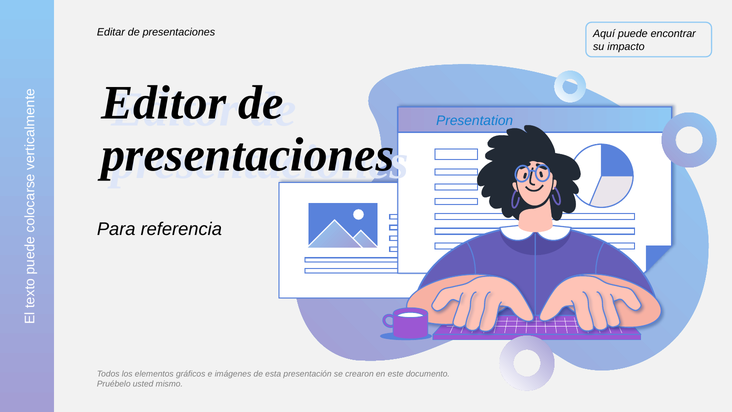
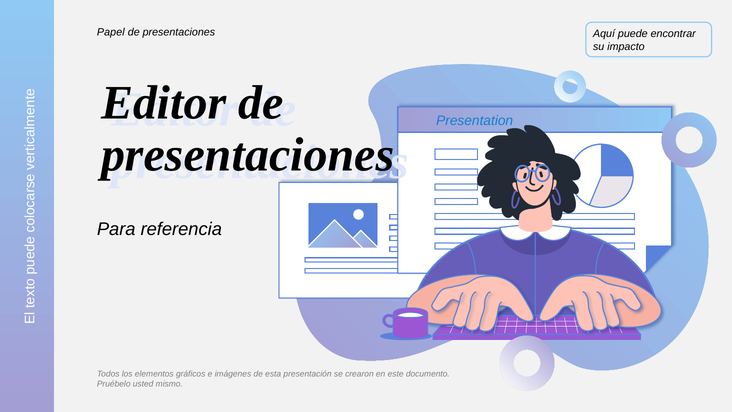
Editar: Editar -> Papel
